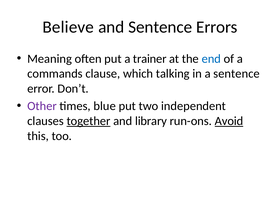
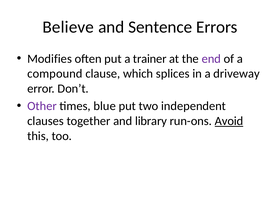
Meaning: Meaning -> Modifies
end colour: blue -> purple
commands: commands -> compound
talking: talking -> splices
a sentence: sentence -> driveway
together underline: present -> none
